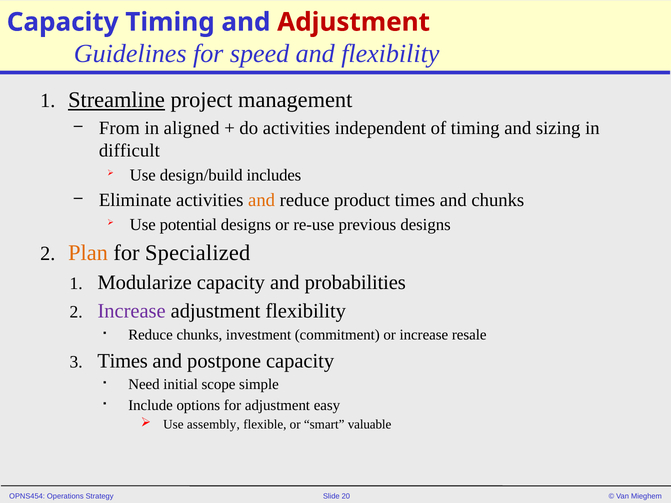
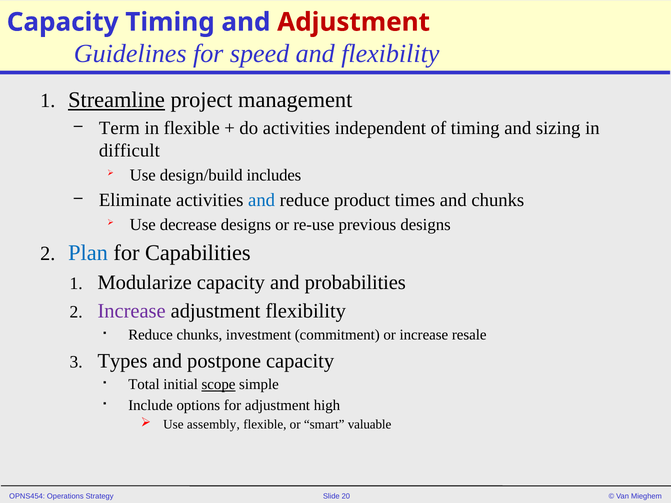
From: From -> Term
in aligned: aligned -> flexible
and at (262, 200) colour: orange -> blue
potential: potential -> decrease
Plan colour: orange -> blue
Specialized: Specialized -> Capabilities
Times at (123, 361): Times -> Types
Need: Need -> Total
scope underline: none -> present
easy: easy -> high
